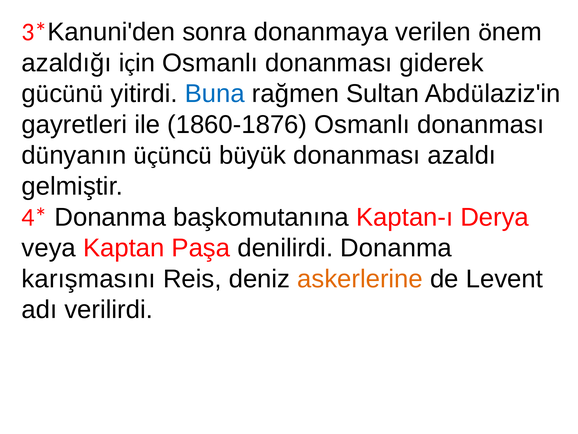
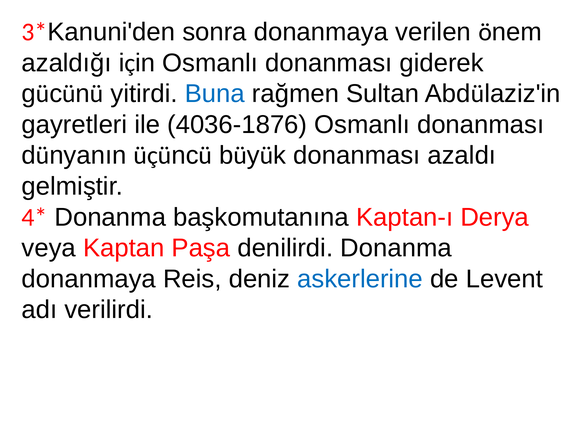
1860-1876: 1860-1876 -> 4036-1876
karışmasını at (89, 279): karışmasını -> donanmaya
askerlerine colour: orange -> blue
